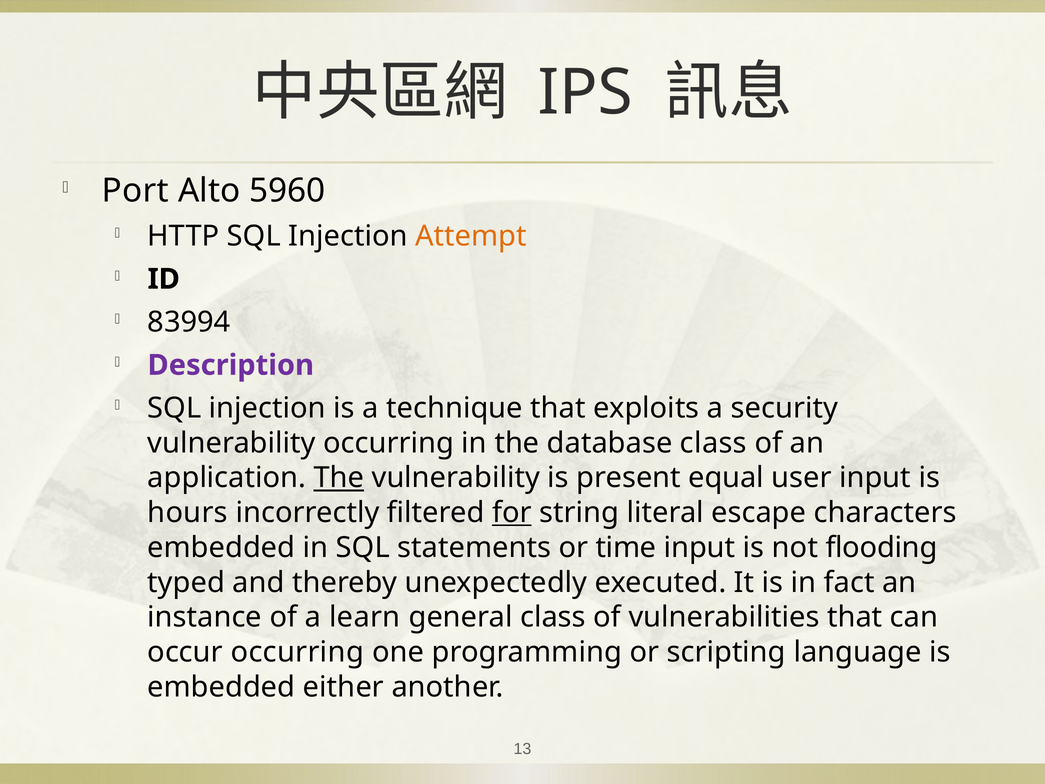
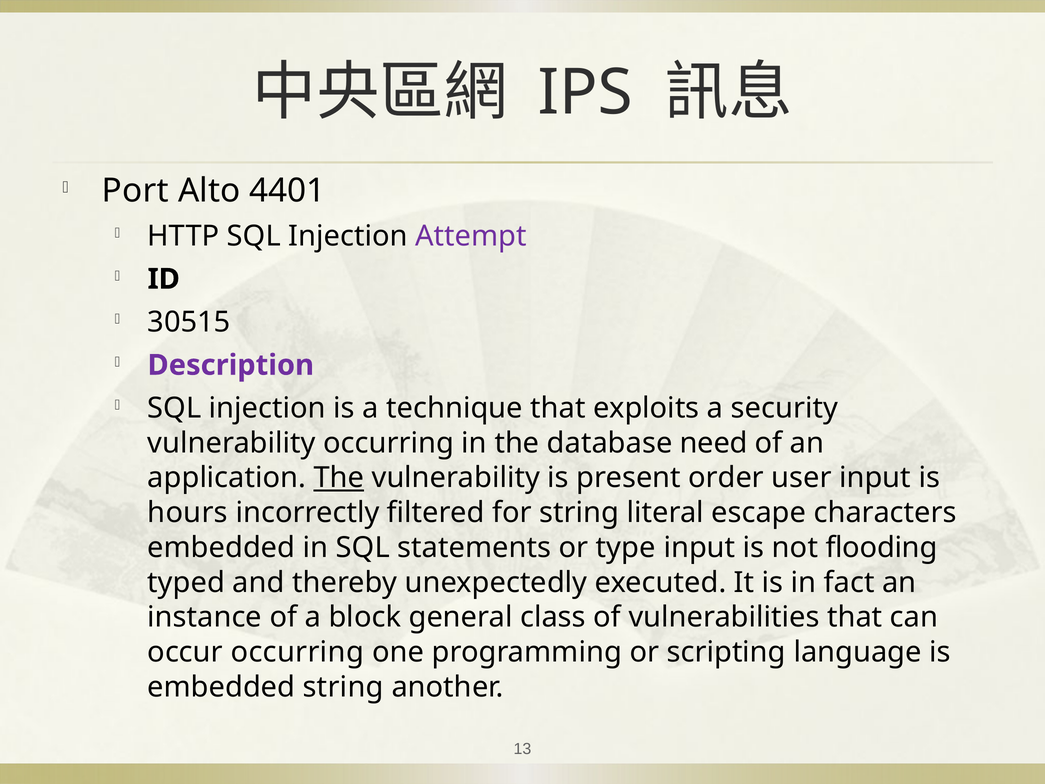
5960: 5960 -> 4401
Attempt colour: orange -> purple
83994: 83994 -> 30515
database class: class -> need
equal: equal -> order
for underline: present -> none
time: time -> type
learn: learn -> block
embedded either: either -> string
